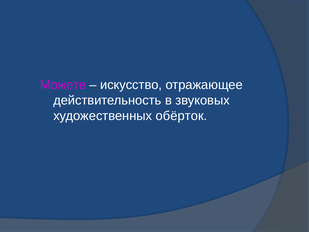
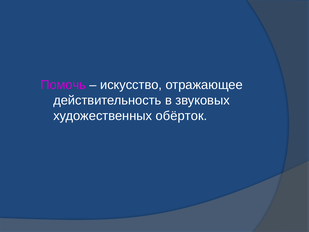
Можете: Можете -> Помочь
